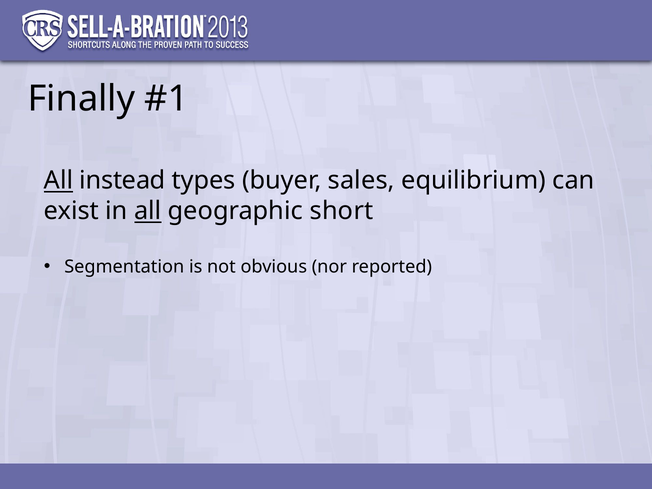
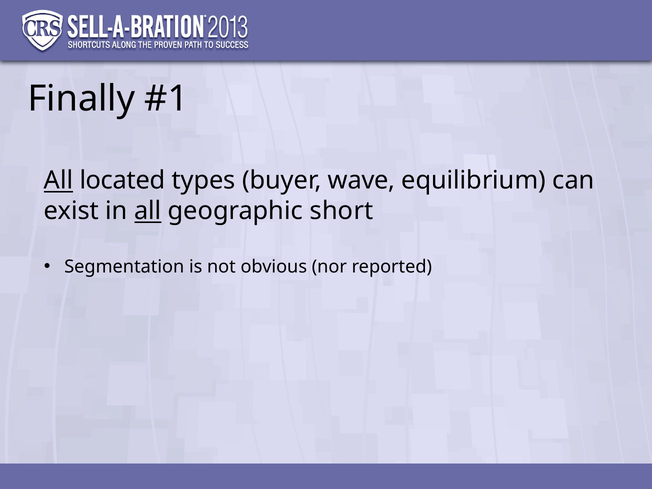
instead: instead -> located
sales: sales -> wave
